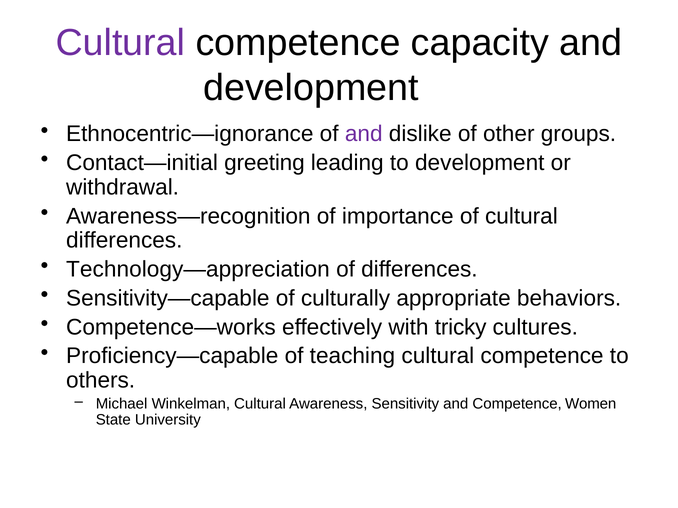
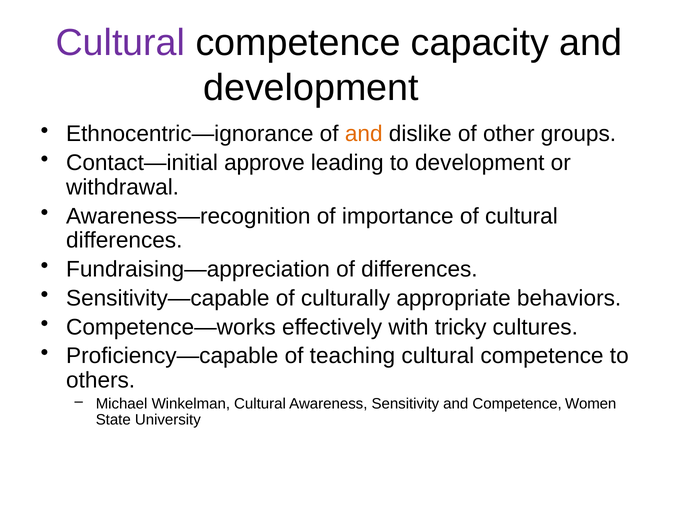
and at (364, 134) colour: purple -> orange
greeting: greeting -> approve
Technology—appreciation: Technology—appreciation -> Fundraising—appreciation
